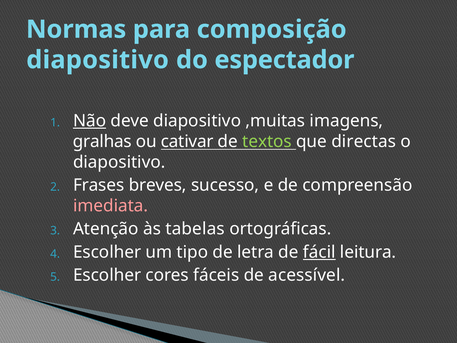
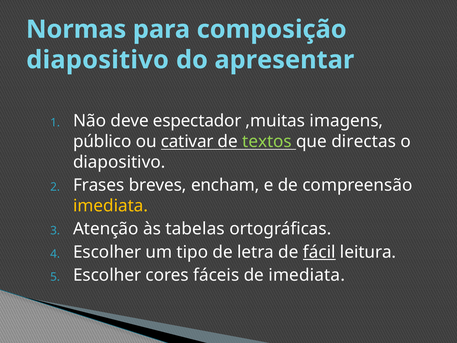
espectador: espectador -> apresentar
Não underline: present -> none
deve diapositivo: diapositivo -> espectador
gralhas: gralhas -> público
sucesso: sucesso -> encham
imediata at (111, 206) colour: pink -> yellow
de acessível: acessível -> imediata
